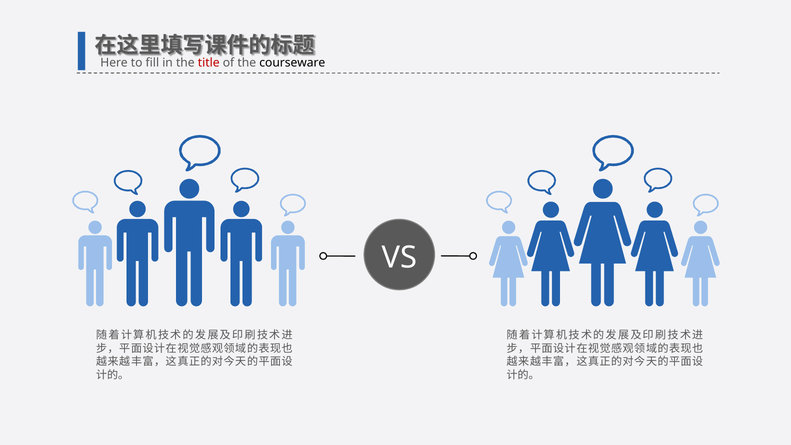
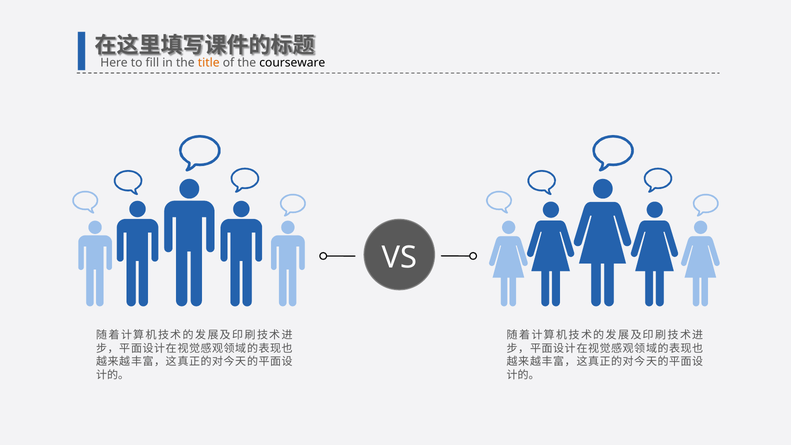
title colour: red -> orange
